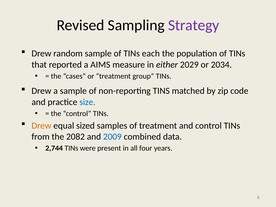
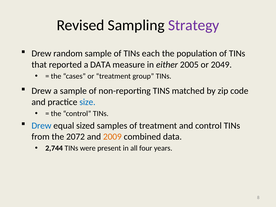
a AIMS: AIMS -> DATA
2029: 2029 -> 2005
2034: 2034 -> 2049
Drew at (41, 126) colour: orange -> blue
2082: 2082 -> 2072
2009 colour: blue -> orange
